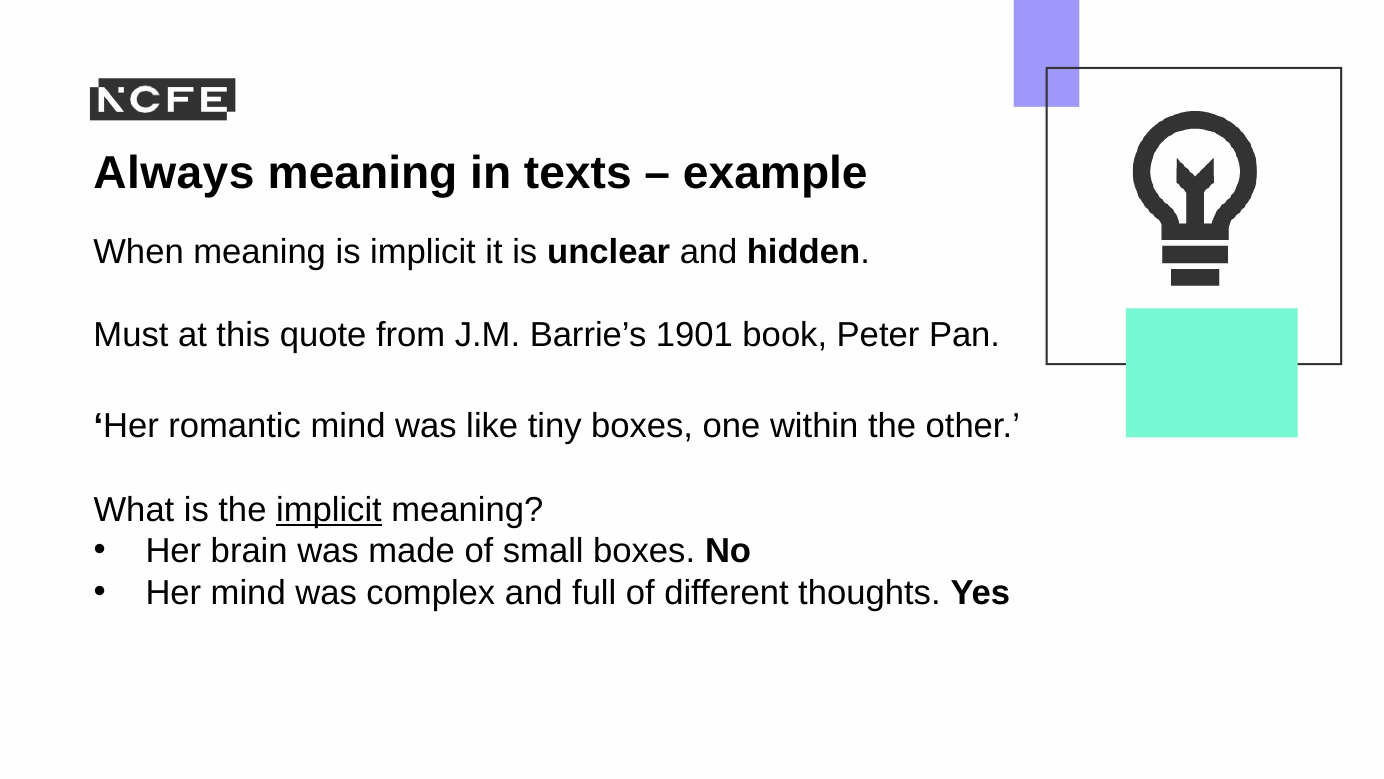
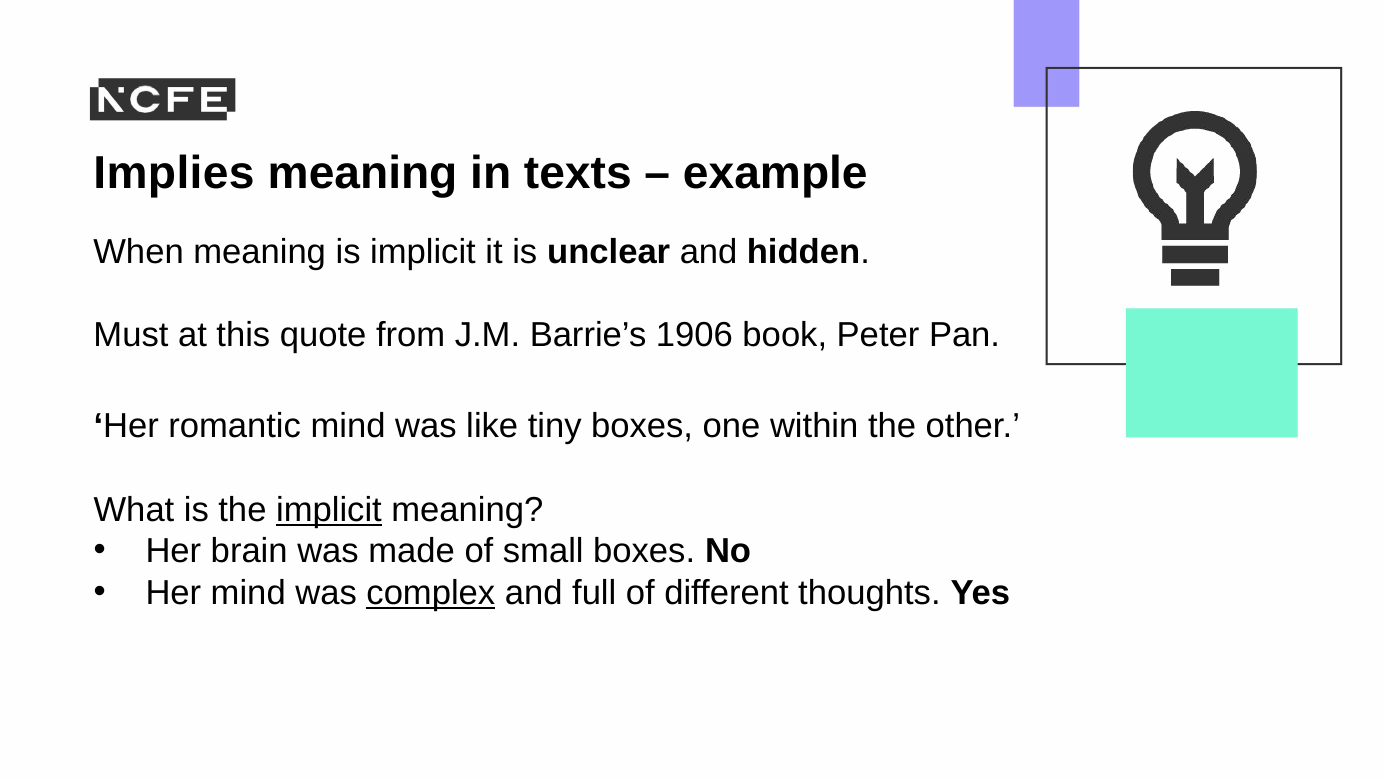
Always: Always -> Implies
1901: 1901 -> 1906
complex underline: none -> present
